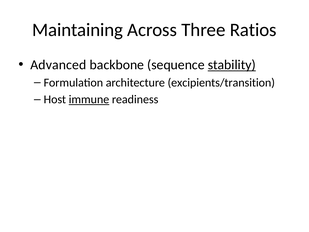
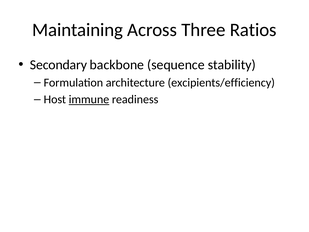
Advanced: Advanced -> Secondary
stability underline: present -> none
excipients/transition: excipients/transition -> excipients/efficiency
